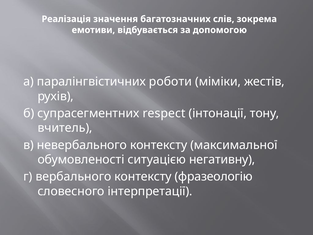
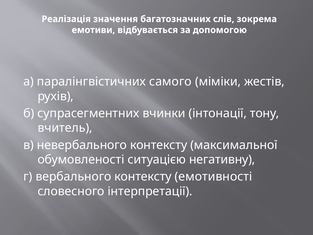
роботи: роботи -> самого
respect: respect -> вчинки
фразеологію: фразеологію -> емотивності
